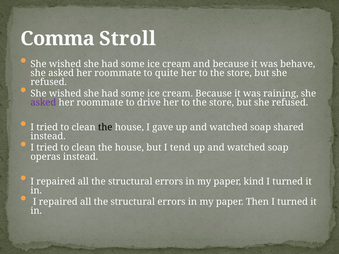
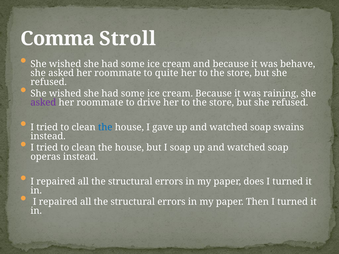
the at (105, 127) colour: black -> blue
shared: shared -> swains
I tend: tend -> soap
kind: kind -> does
